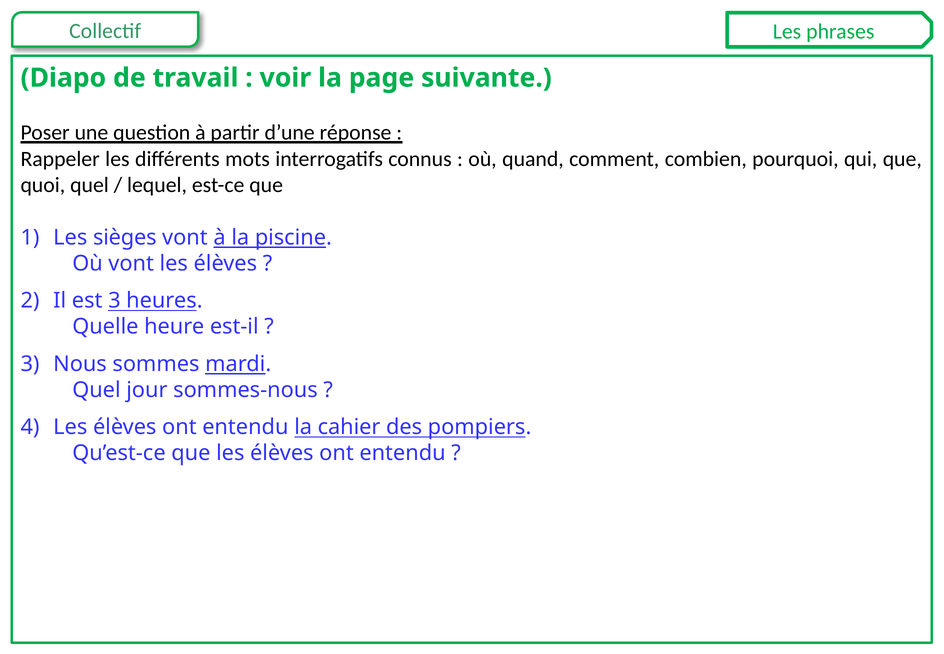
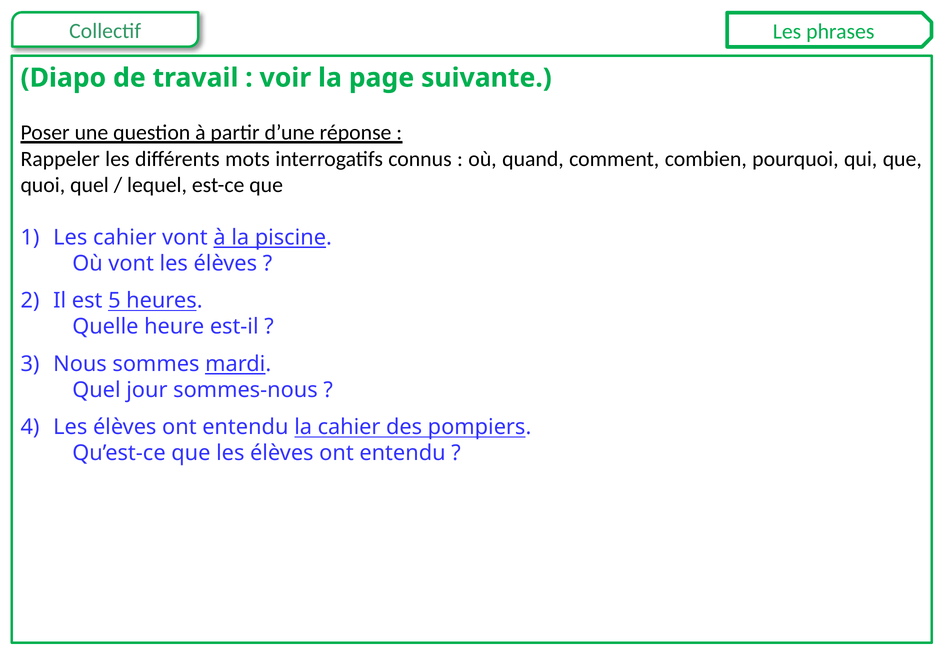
Les sièges: sièges -> cahier
est 3: 3 -> 5
